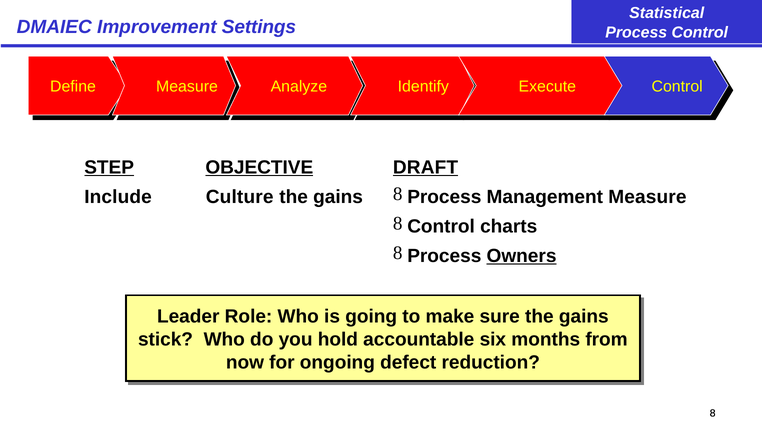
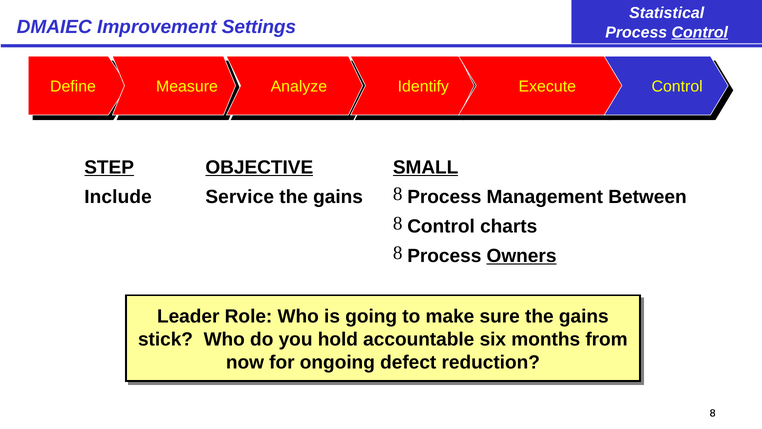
Control at (700, 32) underline: none -> present
DRAFT: DRAFT -> SMALL
Management Measure: Measure -> Between
Culture: Culture -> Service
